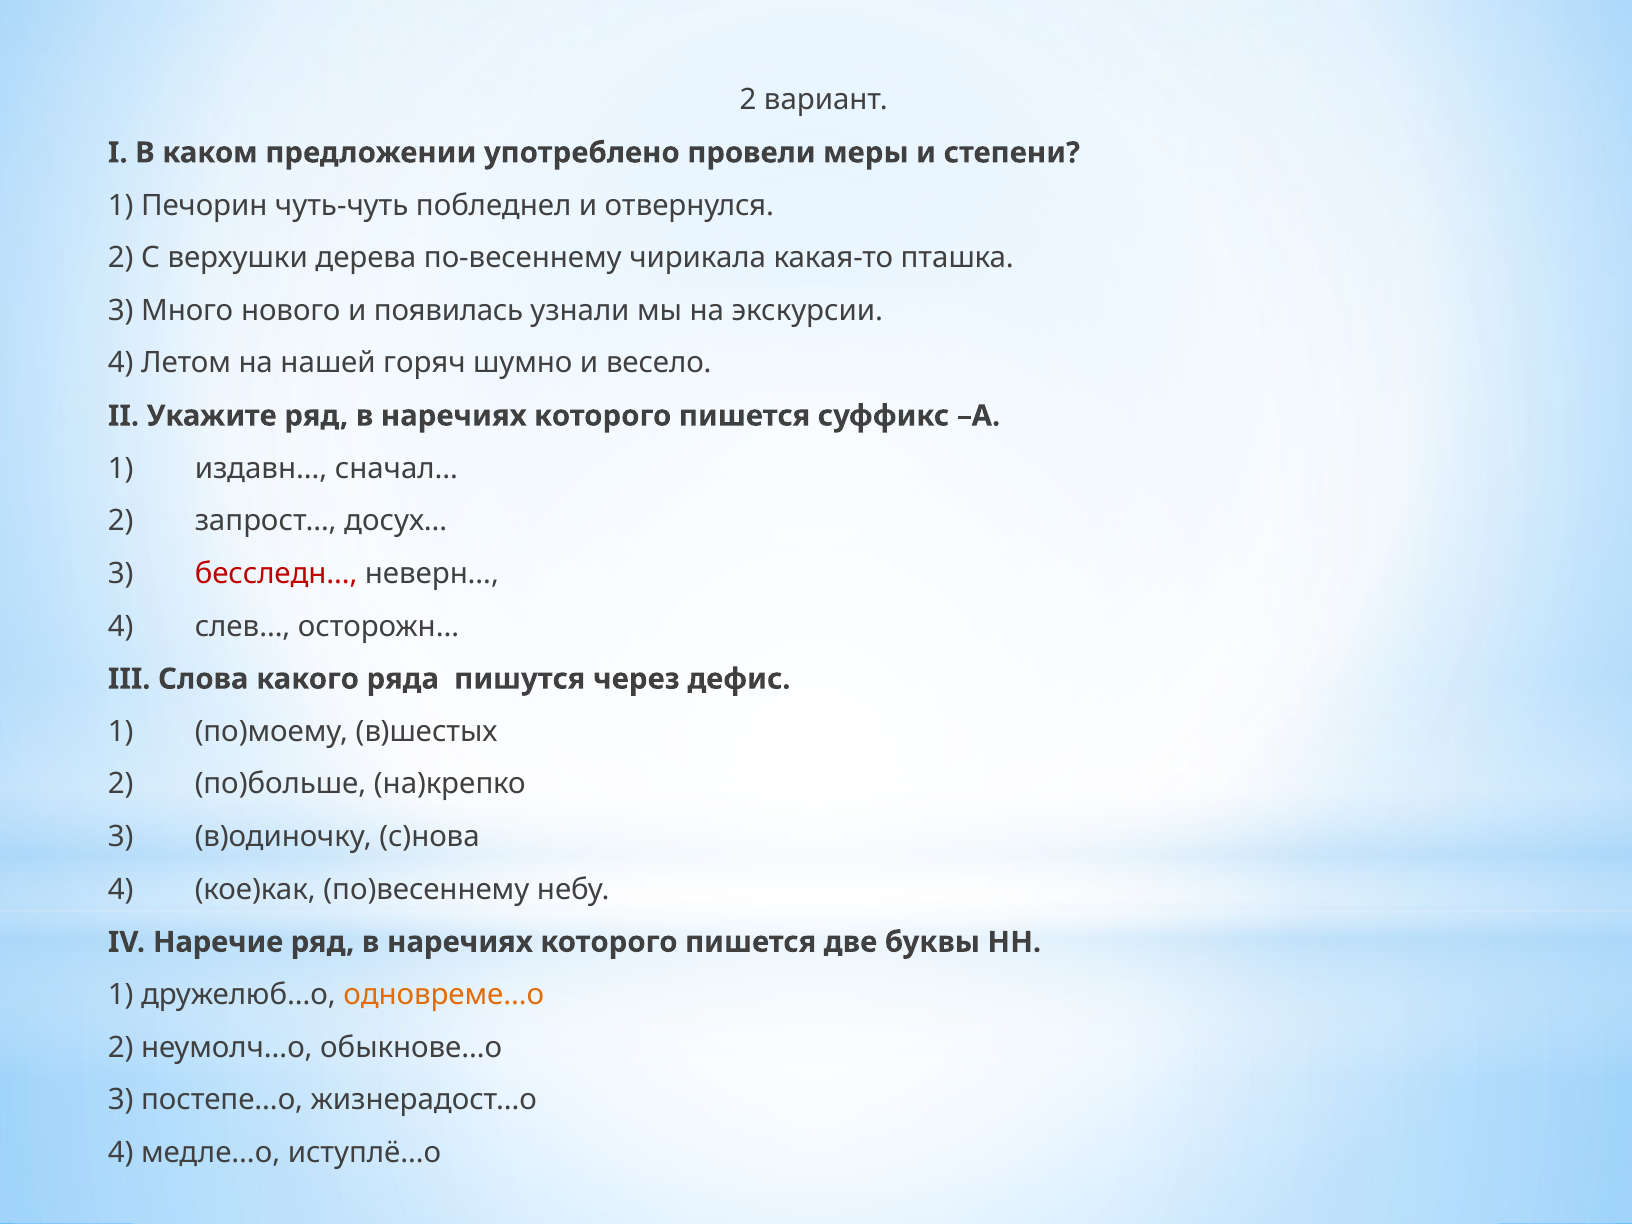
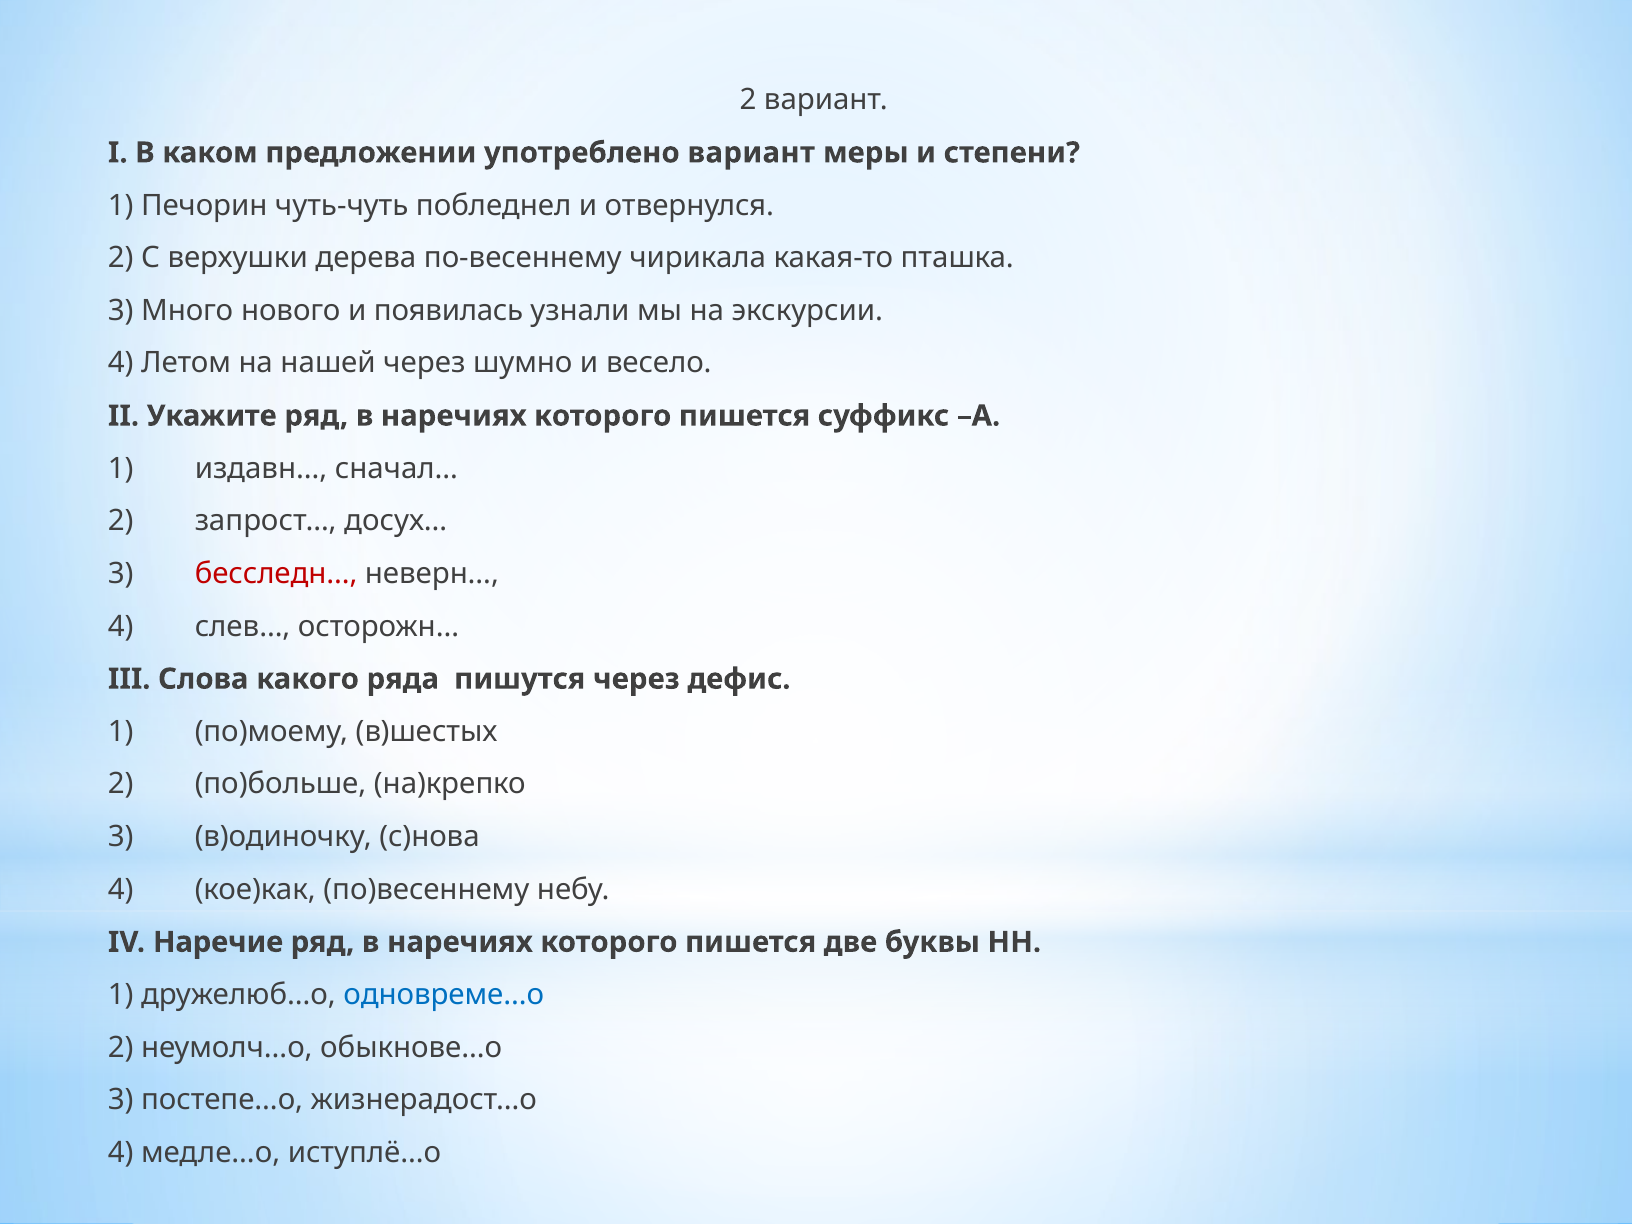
употреблено провели: провели -> вариант
нашей горяч: горяч -> через
одновреме…о colour: orange -> blue
